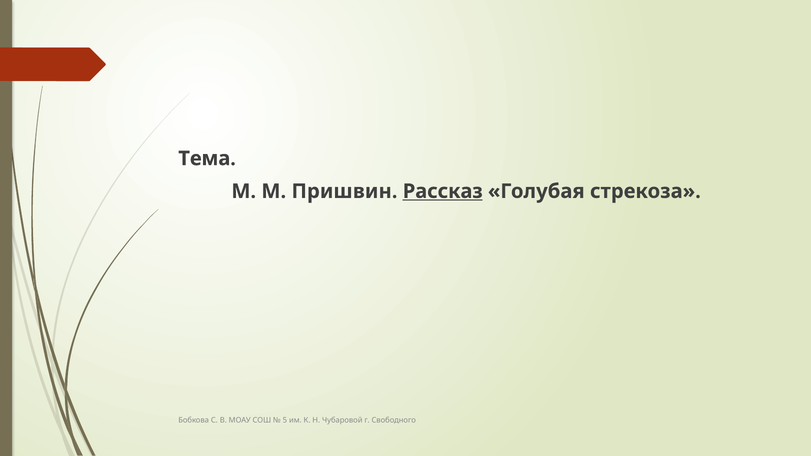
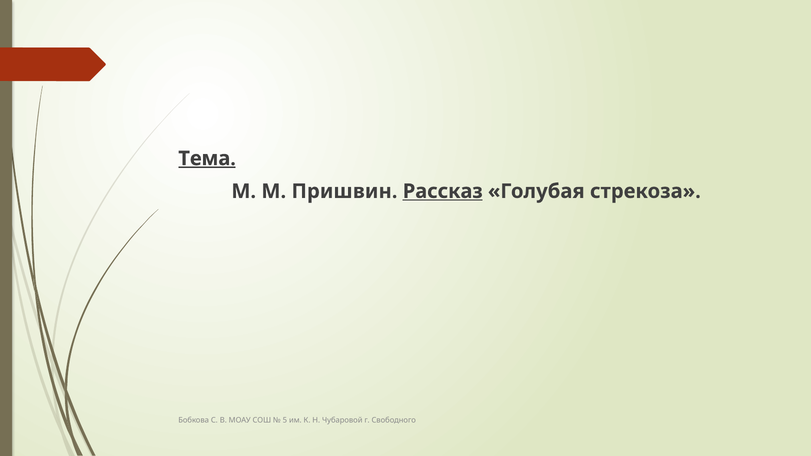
Тема underline: none -> present
